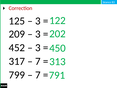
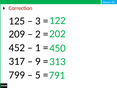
3 at (38, 34): 3 -> 2
3 at (38, 48): 3 -> 1
7 at (38, 61): 7 -> 9
7 at (38, 75): 7 -> 5
